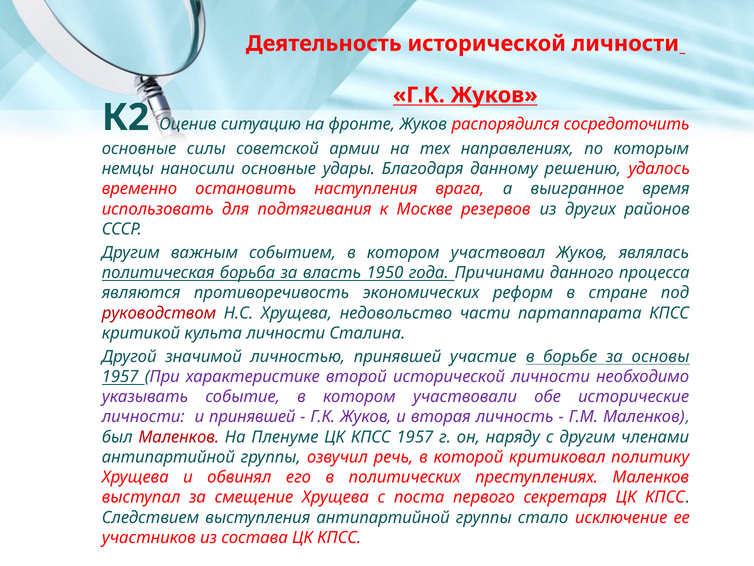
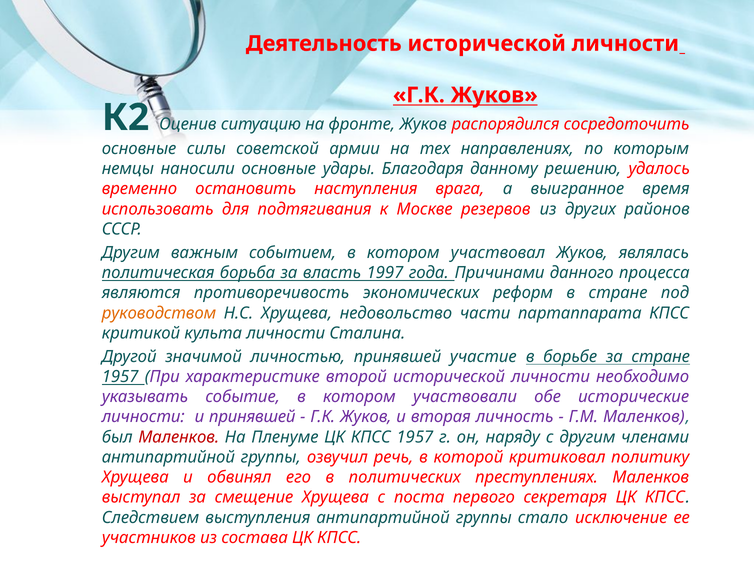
1950: 1950 -> 1997
руководством colour: red -> orange
за основы: основы -> стране
